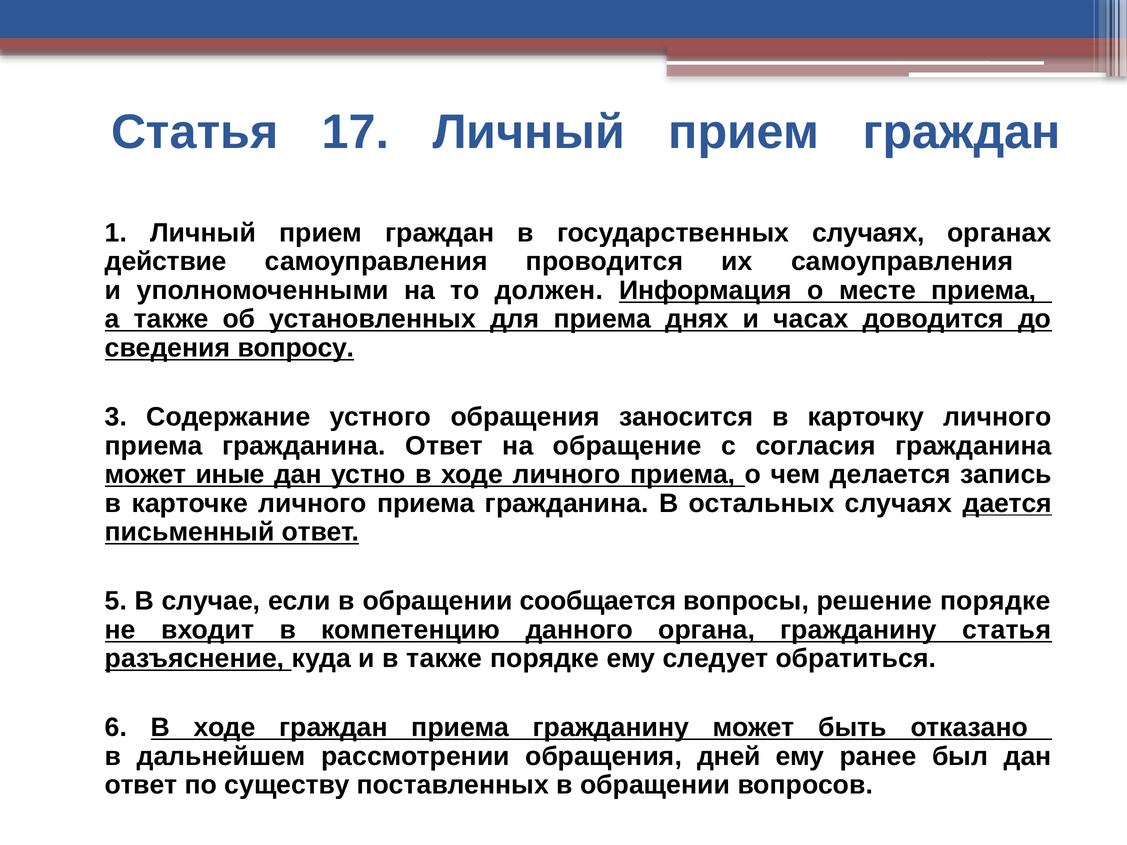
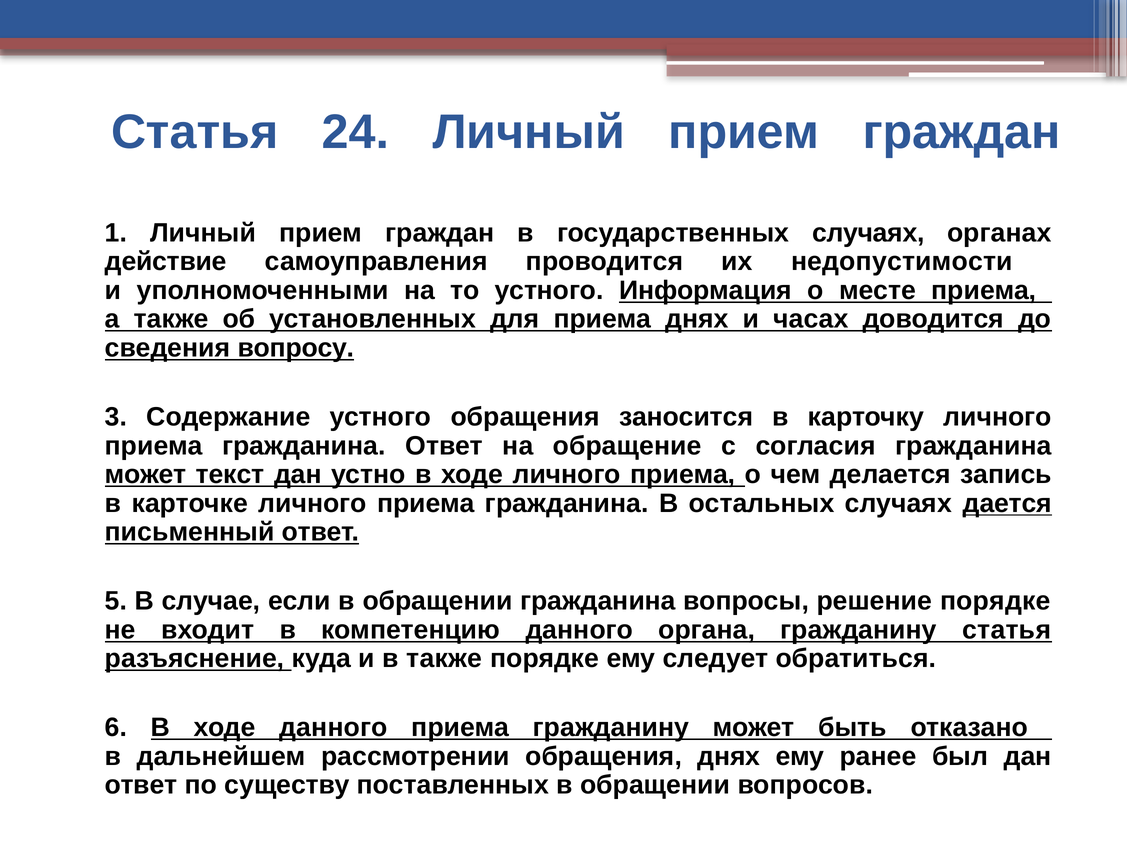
17: 17 -> 24
их самоуправления: самоуправления -> недопустимости
то должен: должен -> устного
иные: иные -> текст
обращении сообщается: сообщается -> гражданина
ходе граждан: граждан -> данного
обращения дней: дней -> днях
